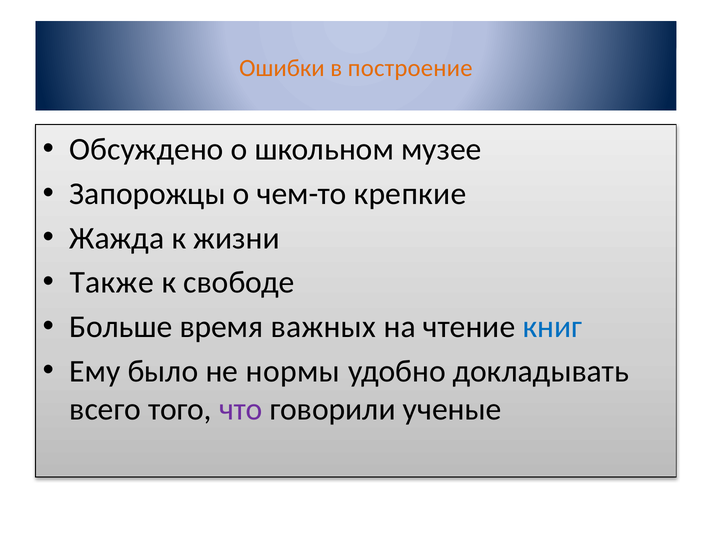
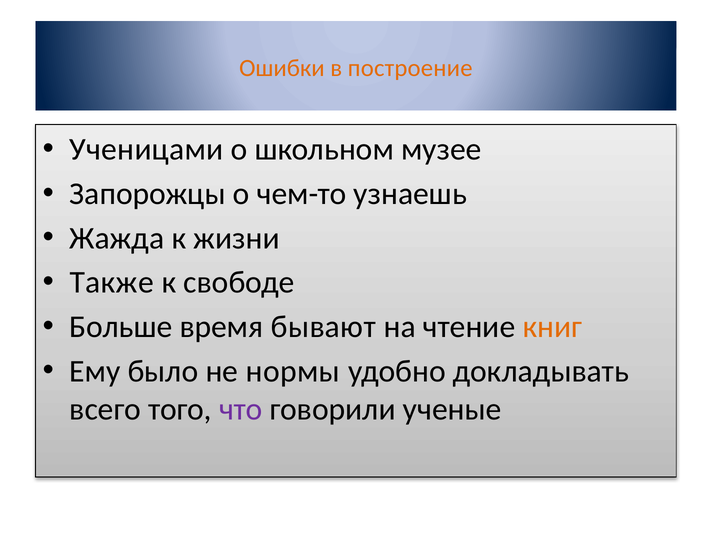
Обсуждено: Обсуждено -> Ученицами
крепкие: крепкие -> узнаешь
важных: важных -> бывают
книг colour: blue -> orange
